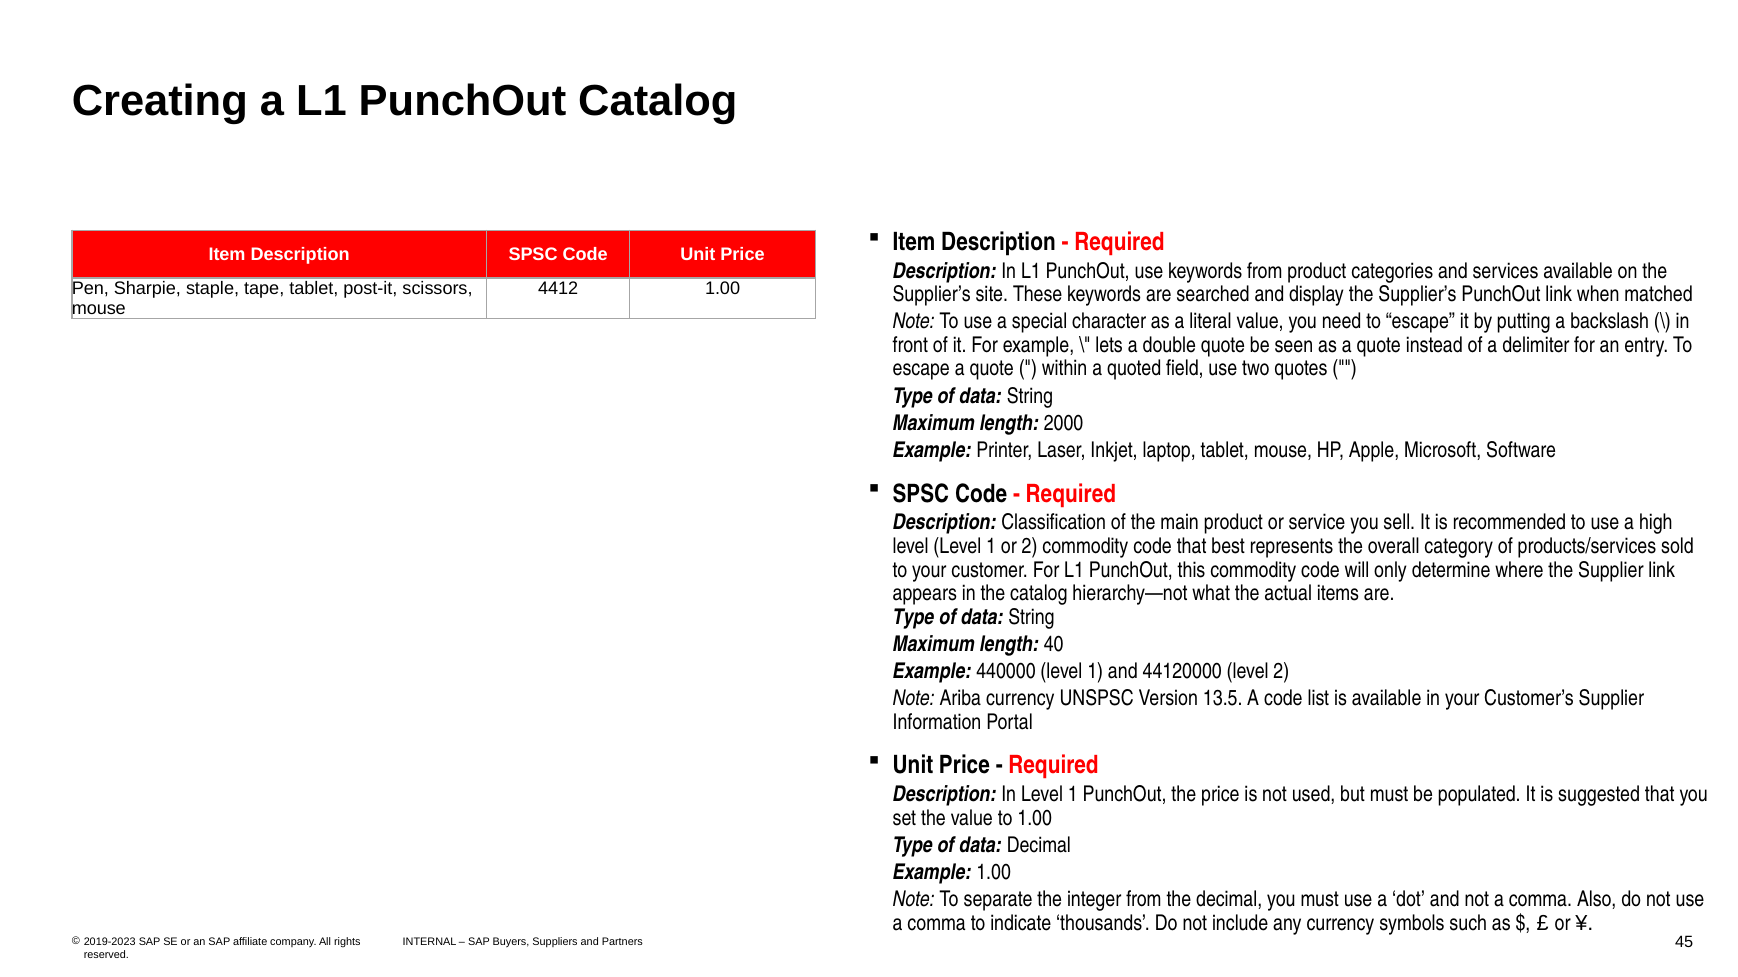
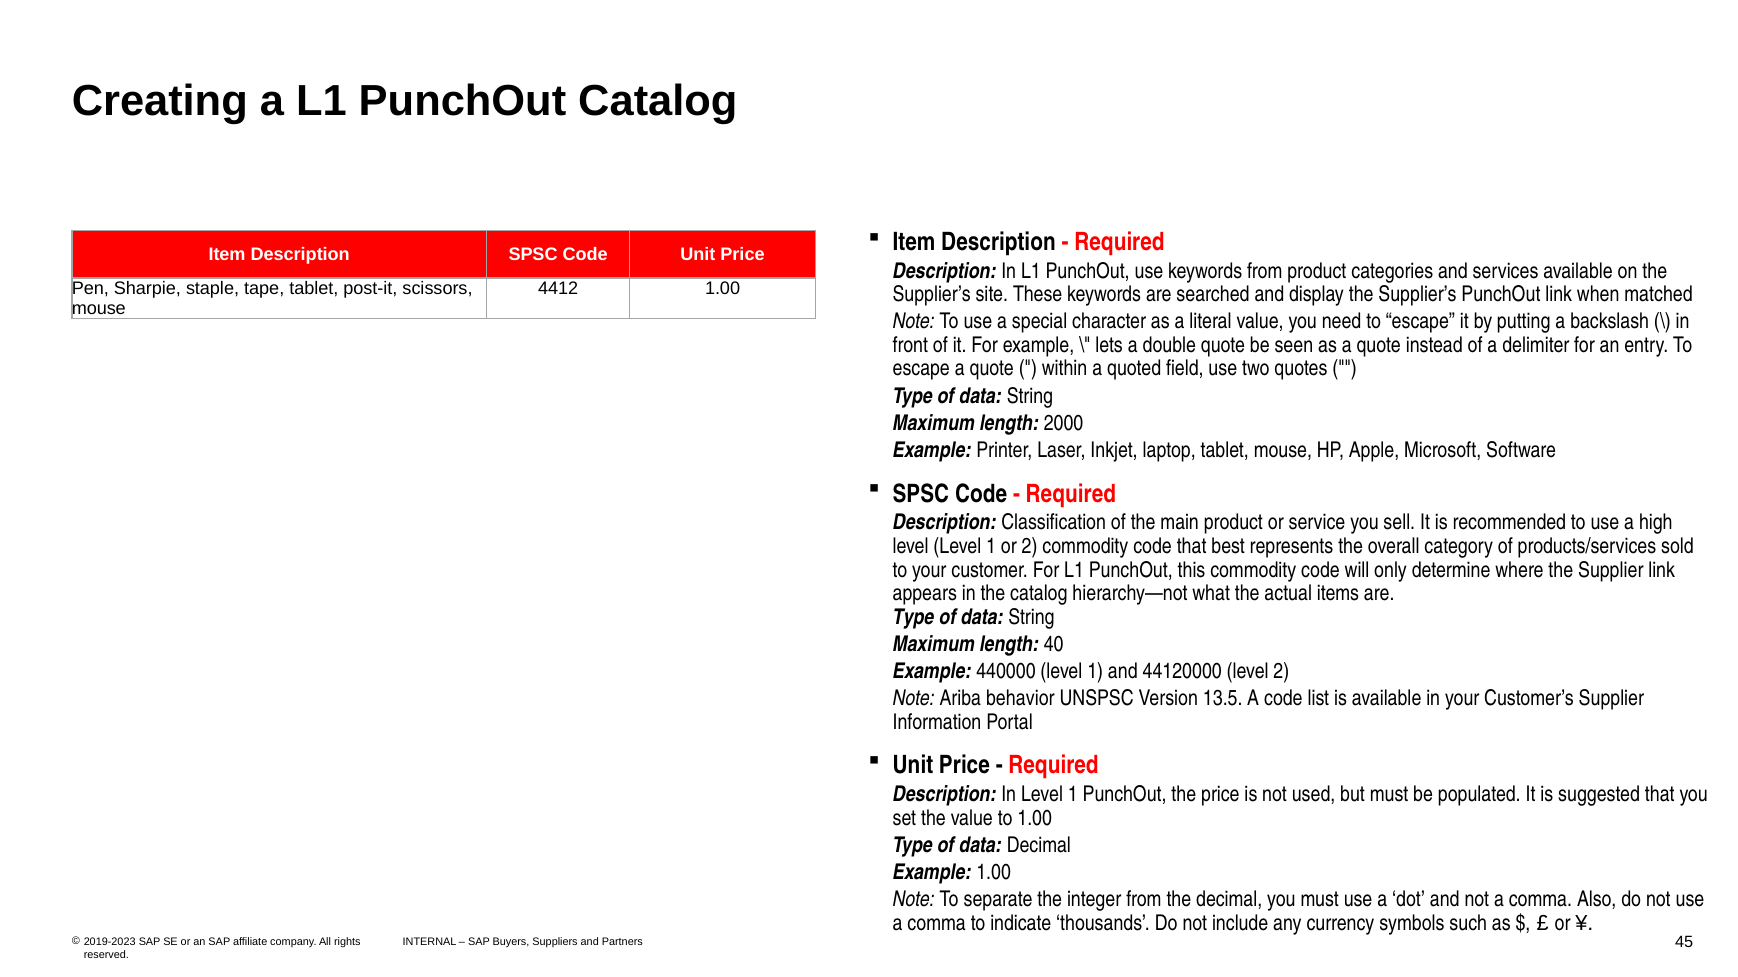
Ariba currency: currency -> behavior
